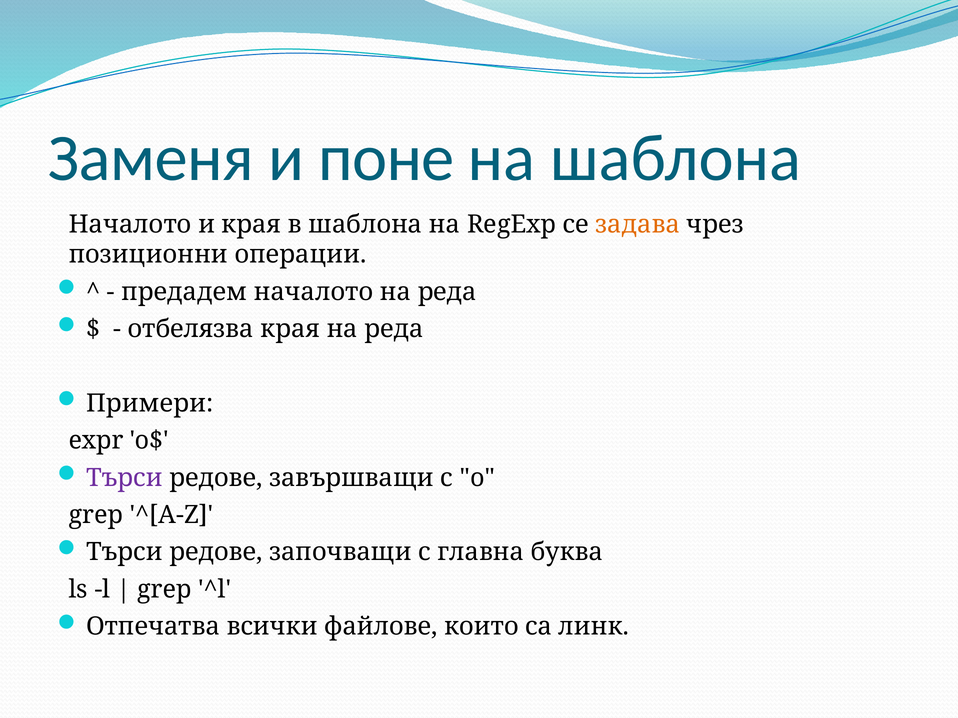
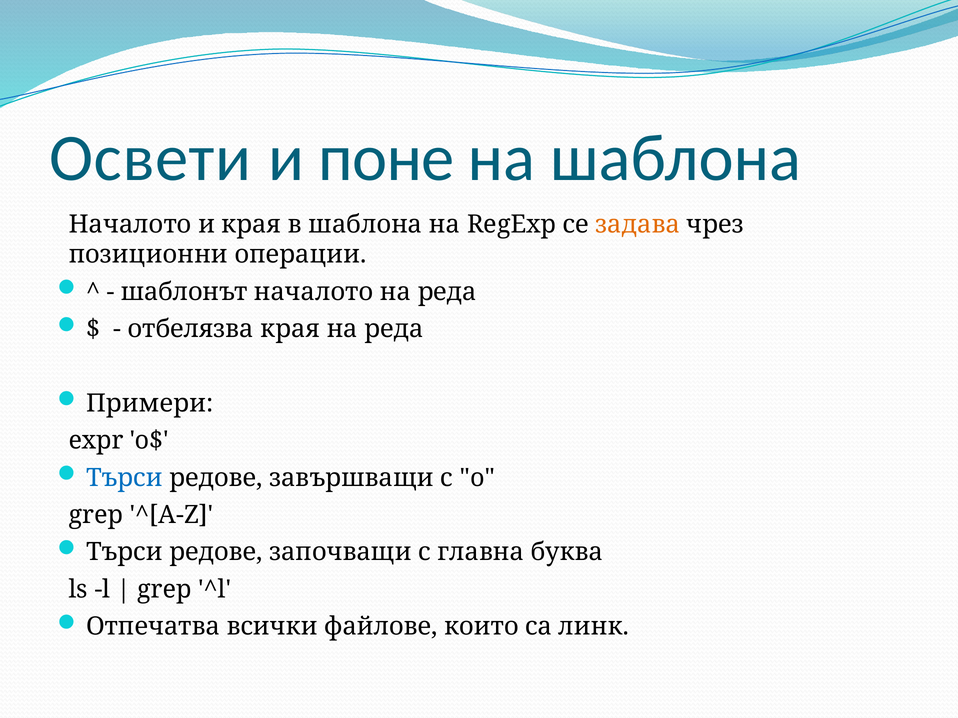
Заменя: Заменя -> Освети
предадем: предадем -> шаблонът
Търси at (124, 478) colour: purple -> blue
